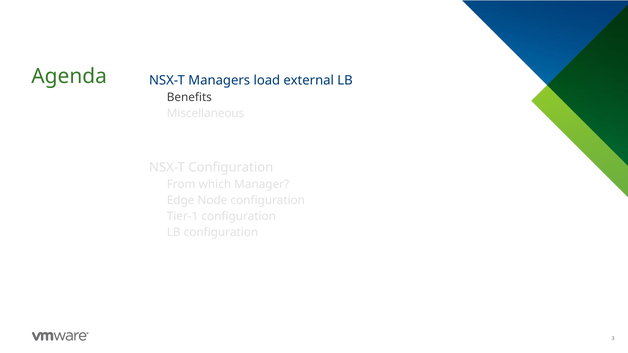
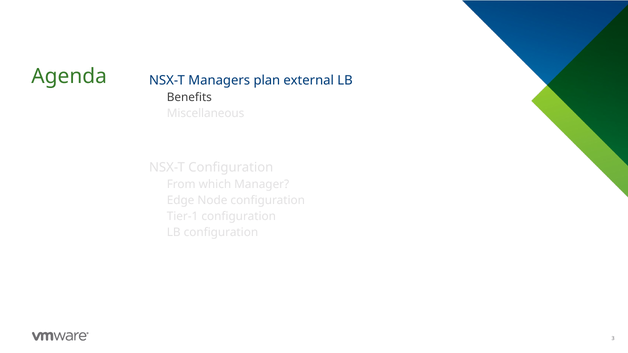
load: load -> plan
